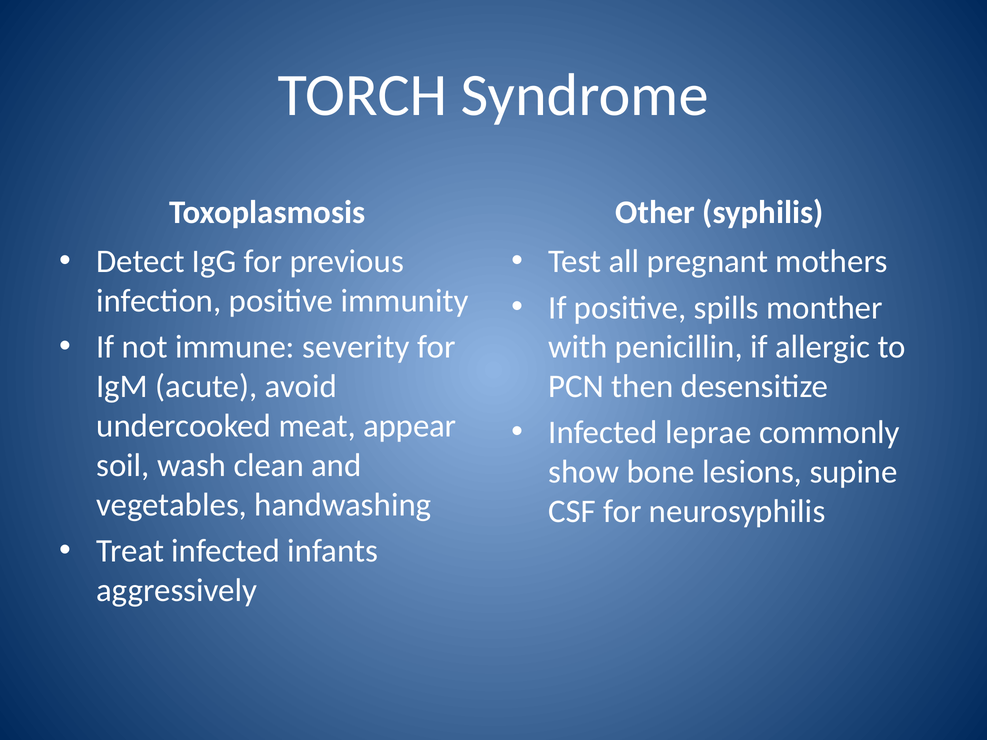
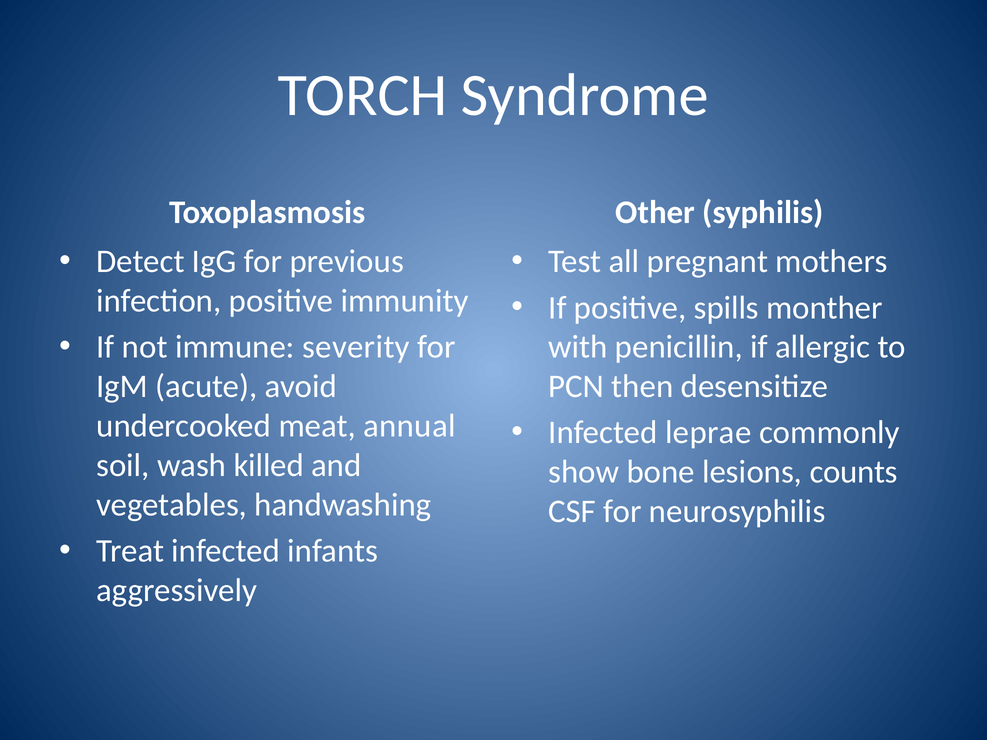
appear: appear -> annual
clean: clean -> killed
supine: supine -> counts
